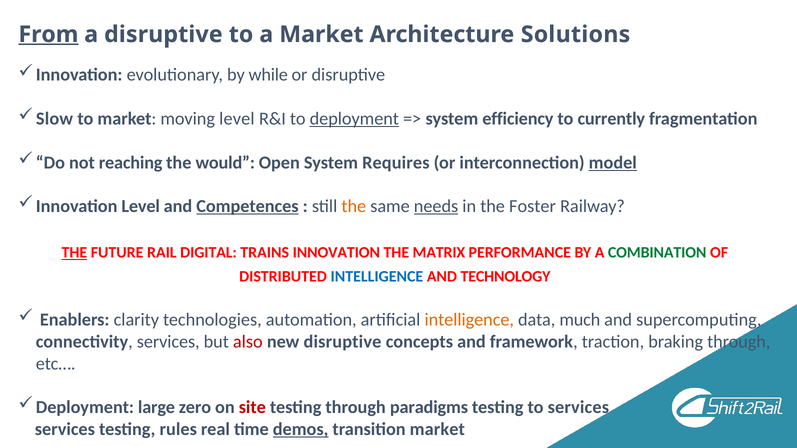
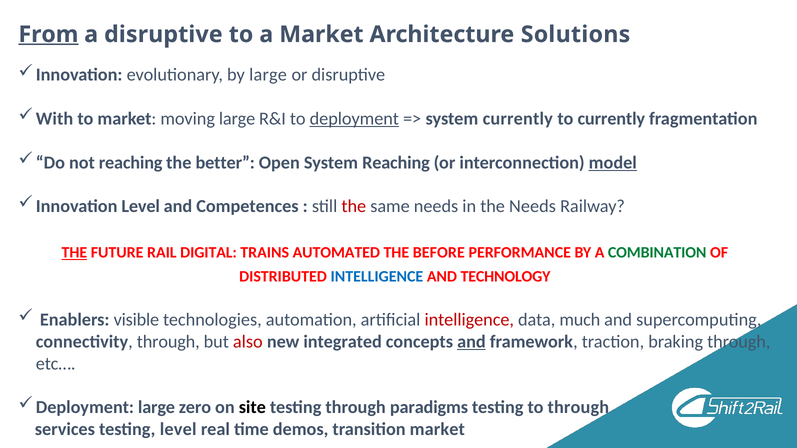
by while: while -> large
Slow: Slow -> With
moving level: level -> large
system efficiency: efficiency -> currently
would: would -> better
System Requires: Requires -> Reaching
Competences underline: present -> none
the at (354, 206) colour: orange -> red
needs at (436, 206) underline: present -> none
the Foster: Foster -> Needs
TRAINS INNOVATION: INNOVATION -> AUTOMATED
MATRIX: MATRIX -> BEFORE
clarity: clarity -> visible
intelligence at (469, 320) colour: orange -> red
connectivity services: services -> through
new disruptive: disruptive -> integrated
and at (471, 342) underline: none -> present
site colour: red -> black
to services: services -> through
testing rules: rules -> level
demos underline: present -> none
